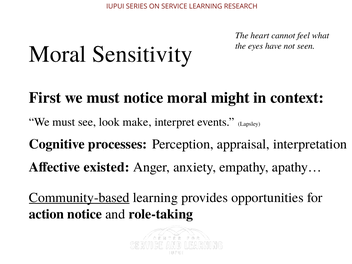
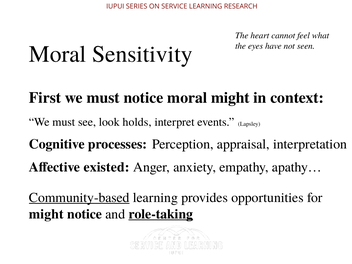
make: make -> holds
action at (46, 214): action -> might
role-taking underline: none -> present
